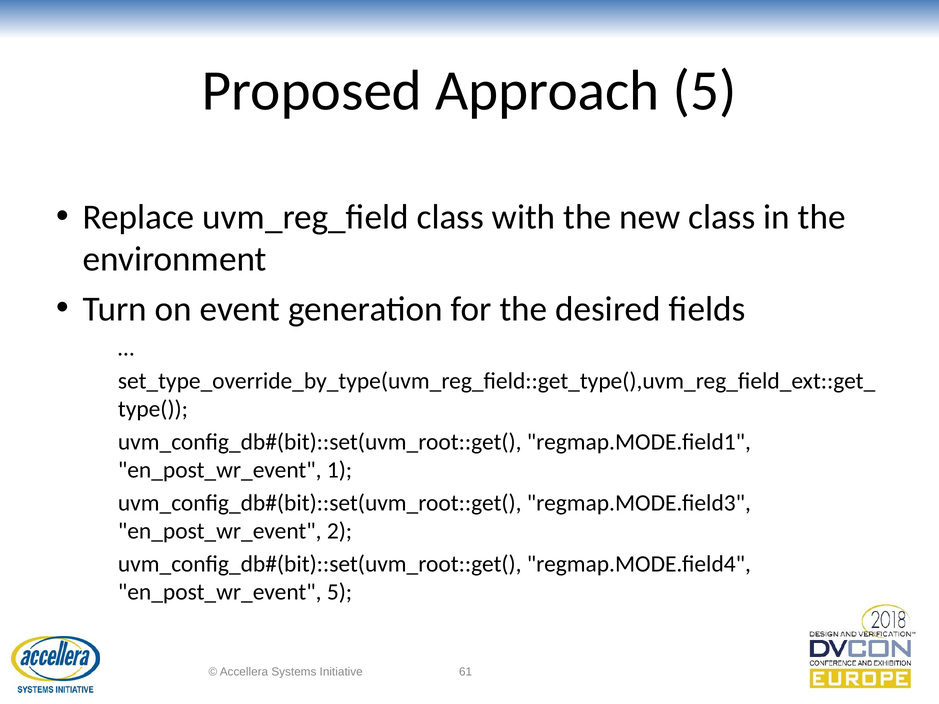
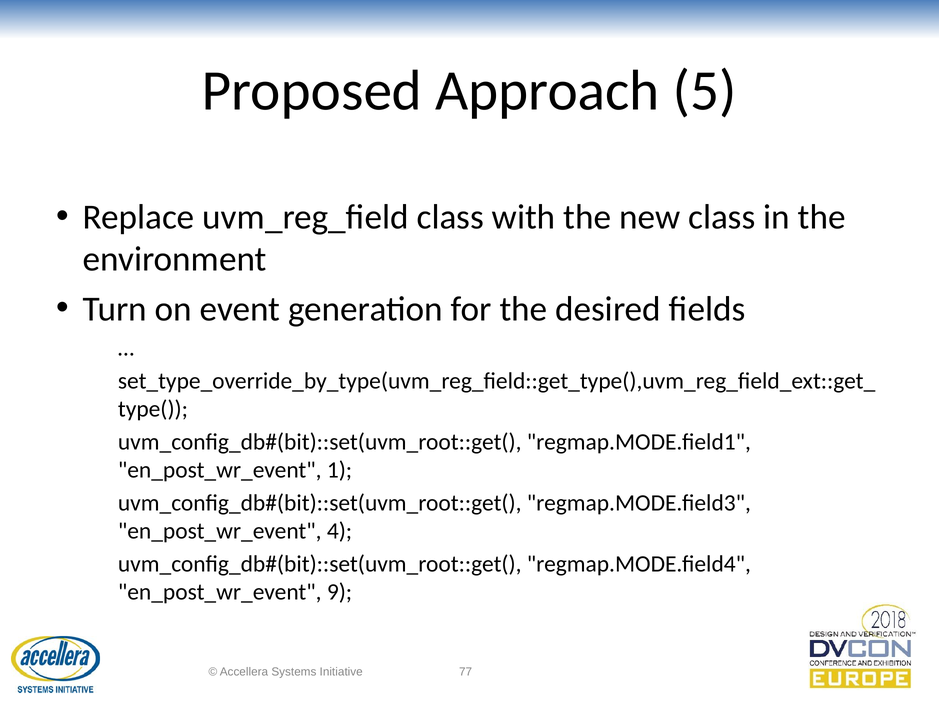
2: 2 -> 4
en_post_wr_event 5: 5 -> 9
61: 61 -> 77
